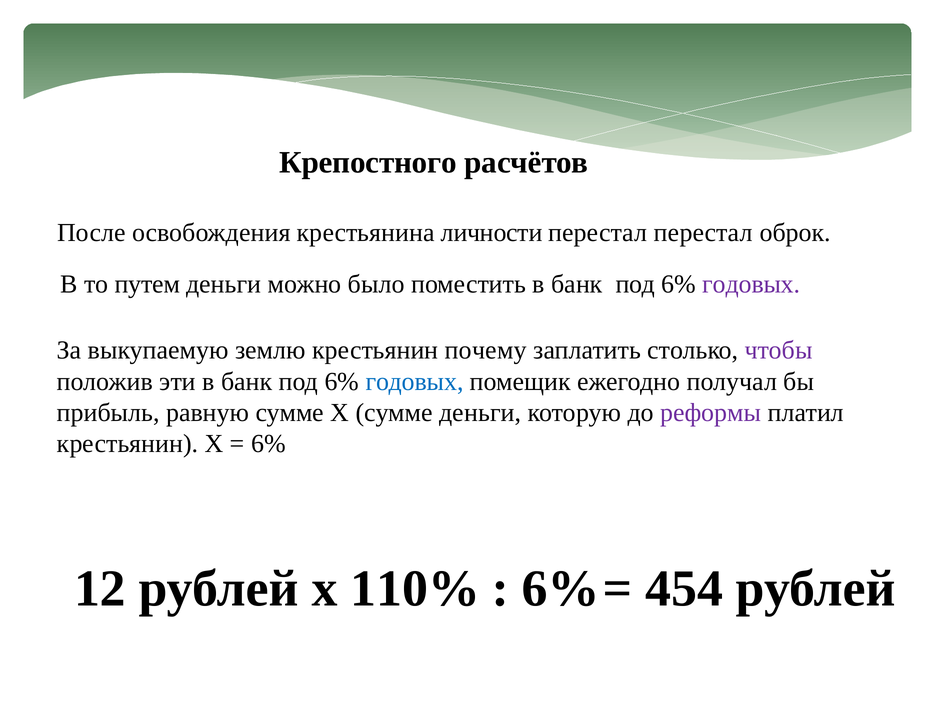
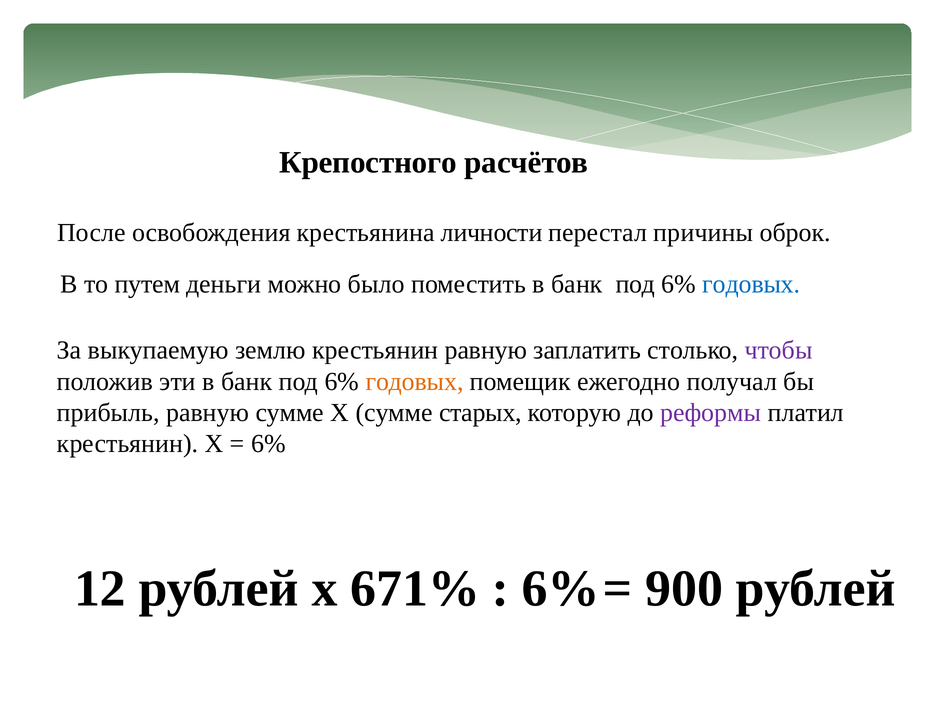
перестал перестал: перестал -> причины
годовых at (751, 284) colour: purple -> blue
крестьянин почему: почему -> равную
годовых at (415, 381) colour: blue -> orange
сумме деньги: деньги -> старых
110%: 110% -> 671%
454: 454 -> 900
